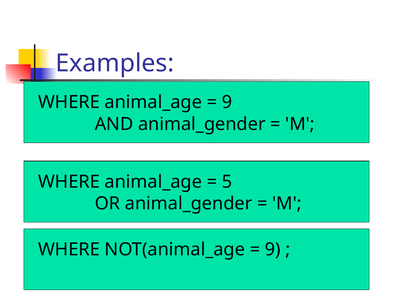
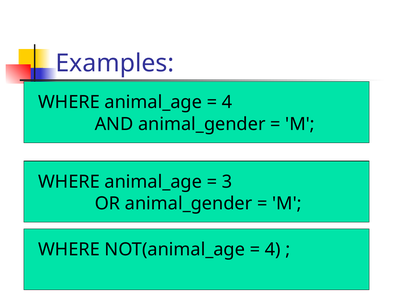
9 at (227, 102): 9 -> 4
5: 5 -> 3
9 at (273, 249): 9 -> 4
